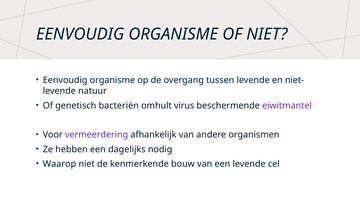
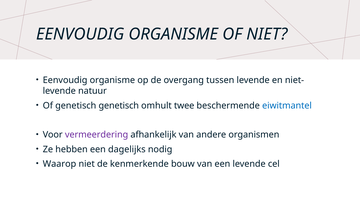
genetisch bacteriën: bacteriën -> genetisch
virus: virus -> twee
eiwitmantel colour: purple -> blue
